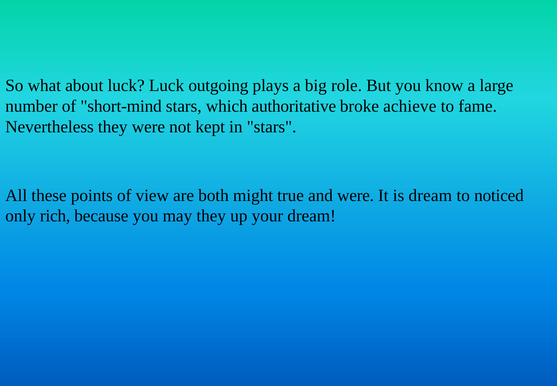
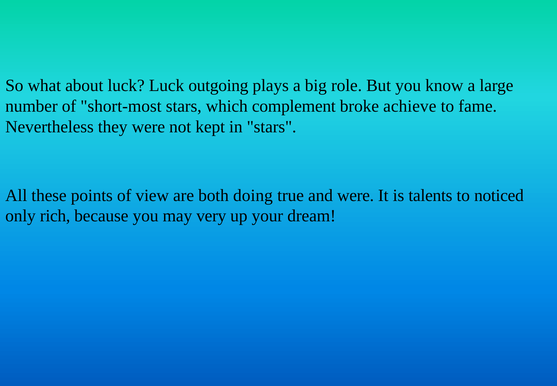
short-mind: short-mind -> short-most
authoritative: authoritative -> complement
might: might -> doing
is dream: dream -> talents
may they: they -> very
